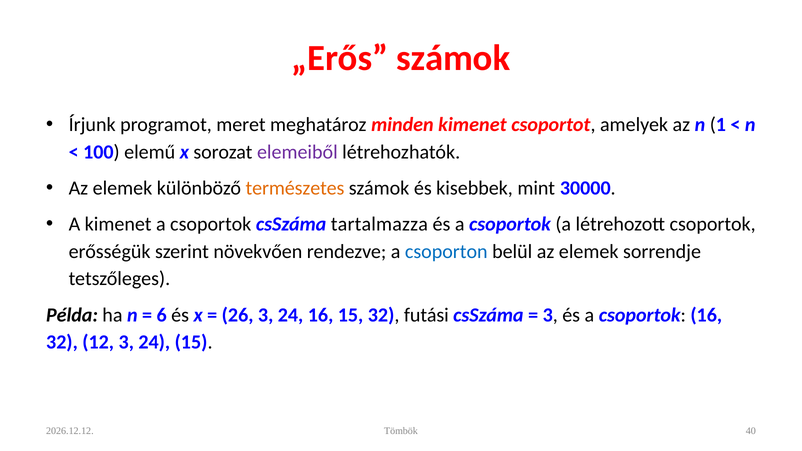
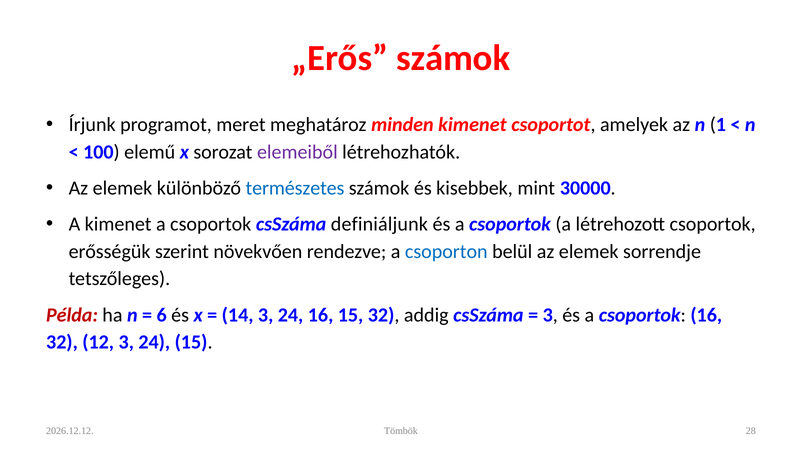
természetes colour: orange -> blue
tartalmazza: tartalmazza -> definiáljunk
Példa colour: black -> red
26: 26 -> 14
futási: futási -> addig
40: 40 -> 28
